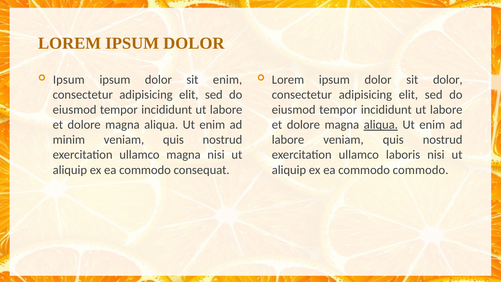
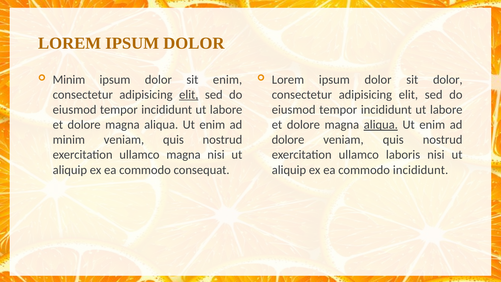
Ipsum at (69, 80): Ipsum -> Minim
elit at (189, 95) underline: none -> present
labore at (288, 140): labore -> dolore
commodo commodo: commodo -> incididunt
